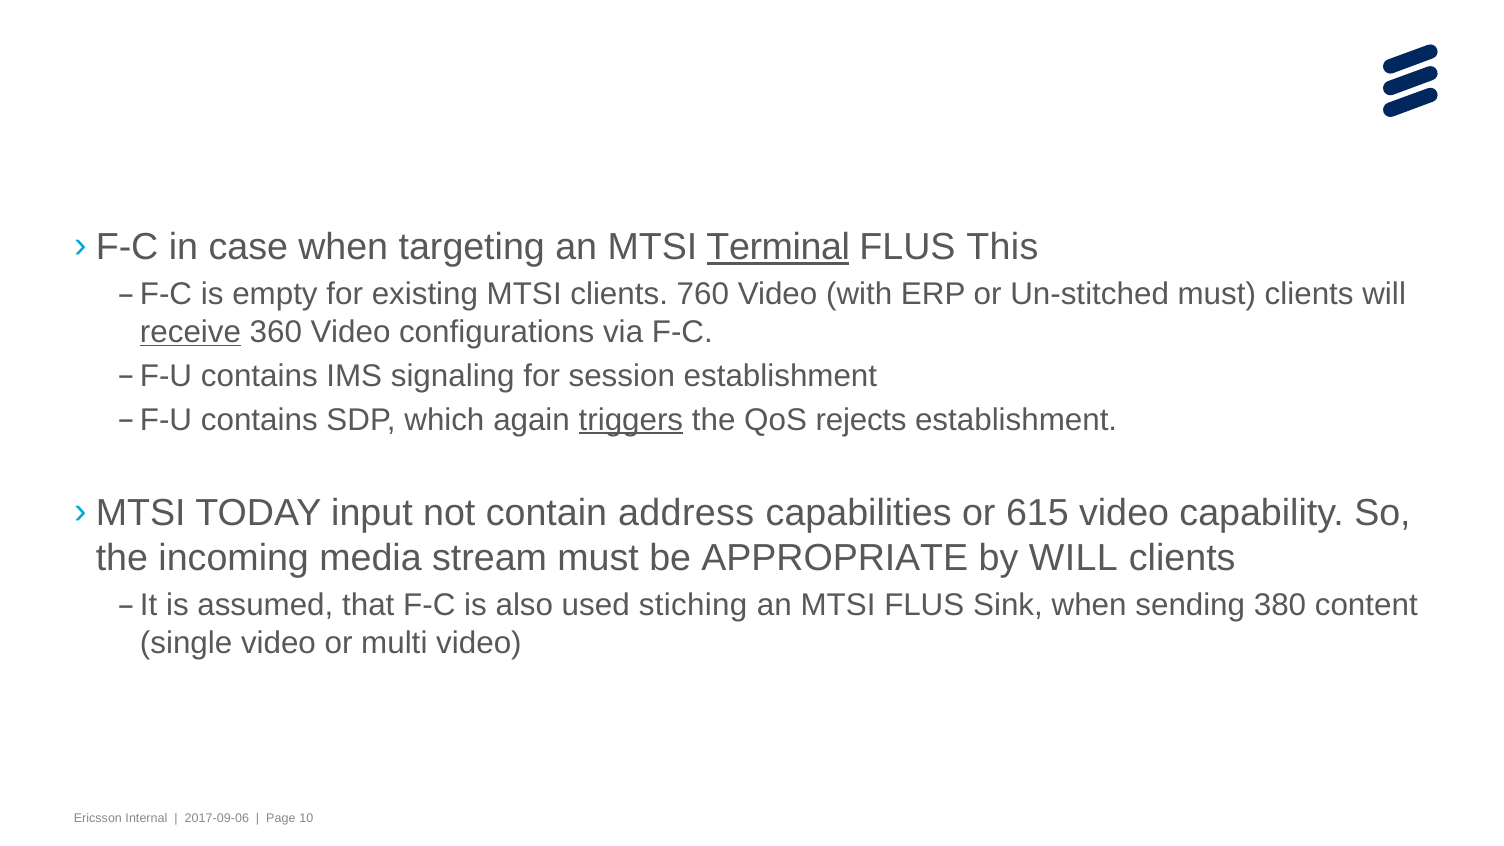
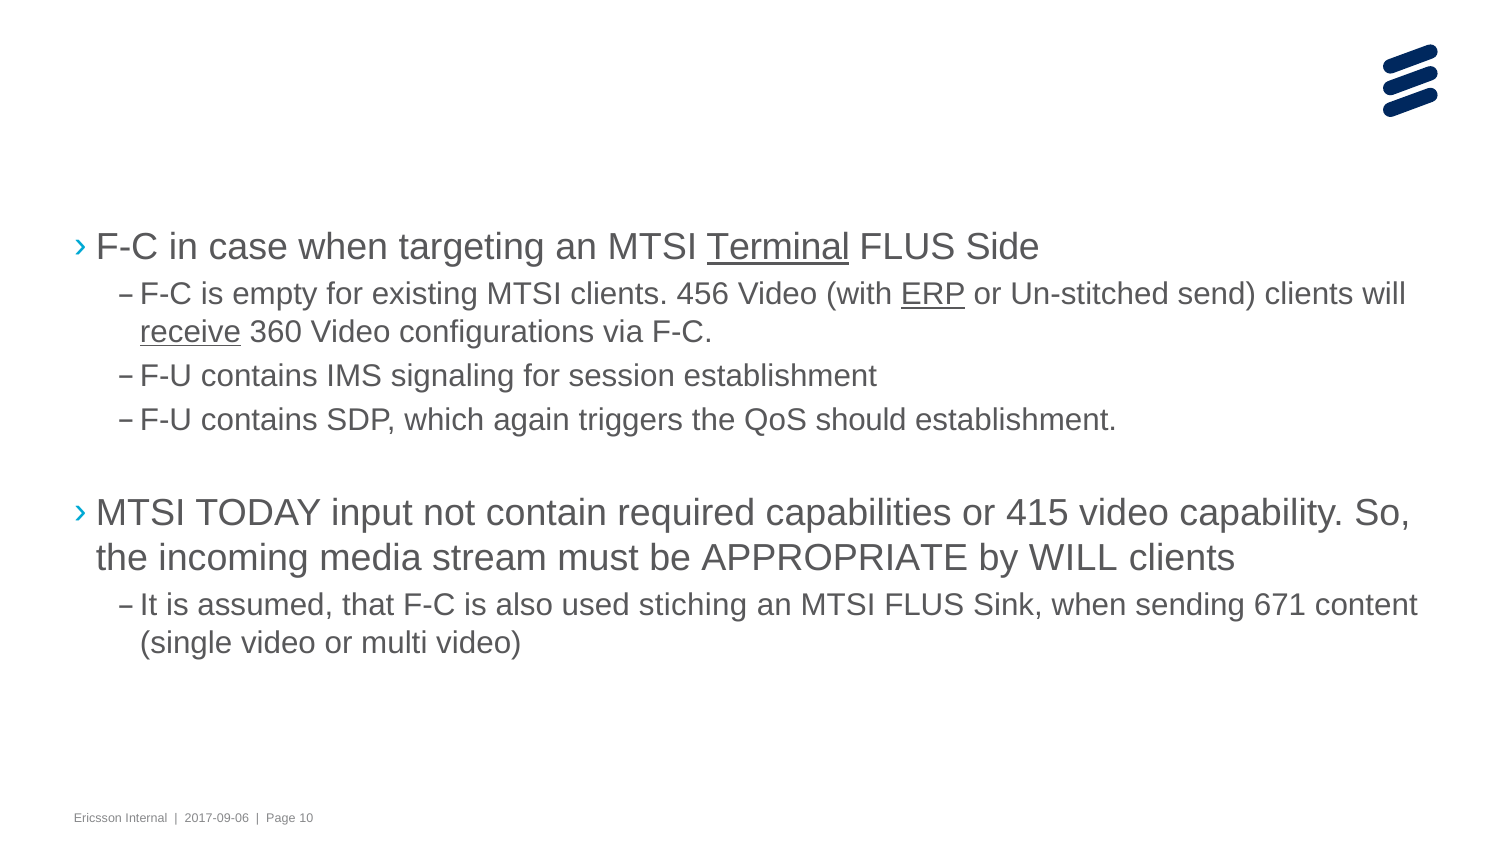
This: This -> Side
760: 760 -> 456
ERP underline: none -> present
Un-stitched must: must -> send
triggers underline: present -> none
rejects: rejects -> should
address: address -> required
615: 615 -> 415
380: 380 -> 671
